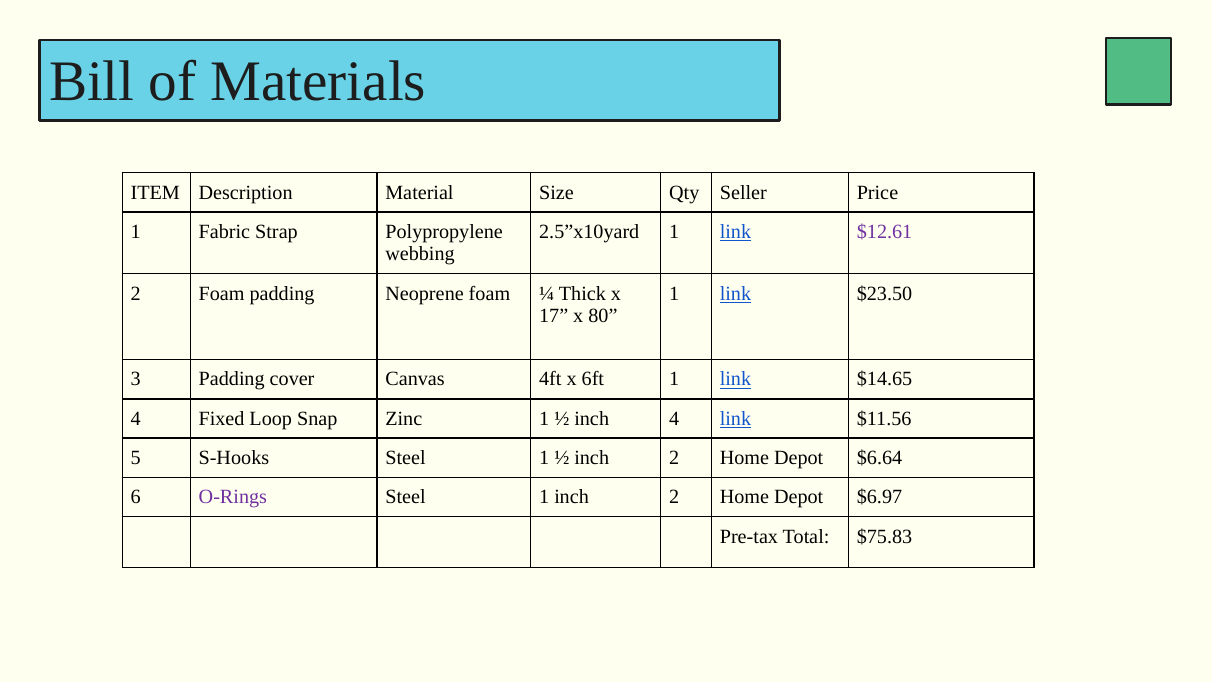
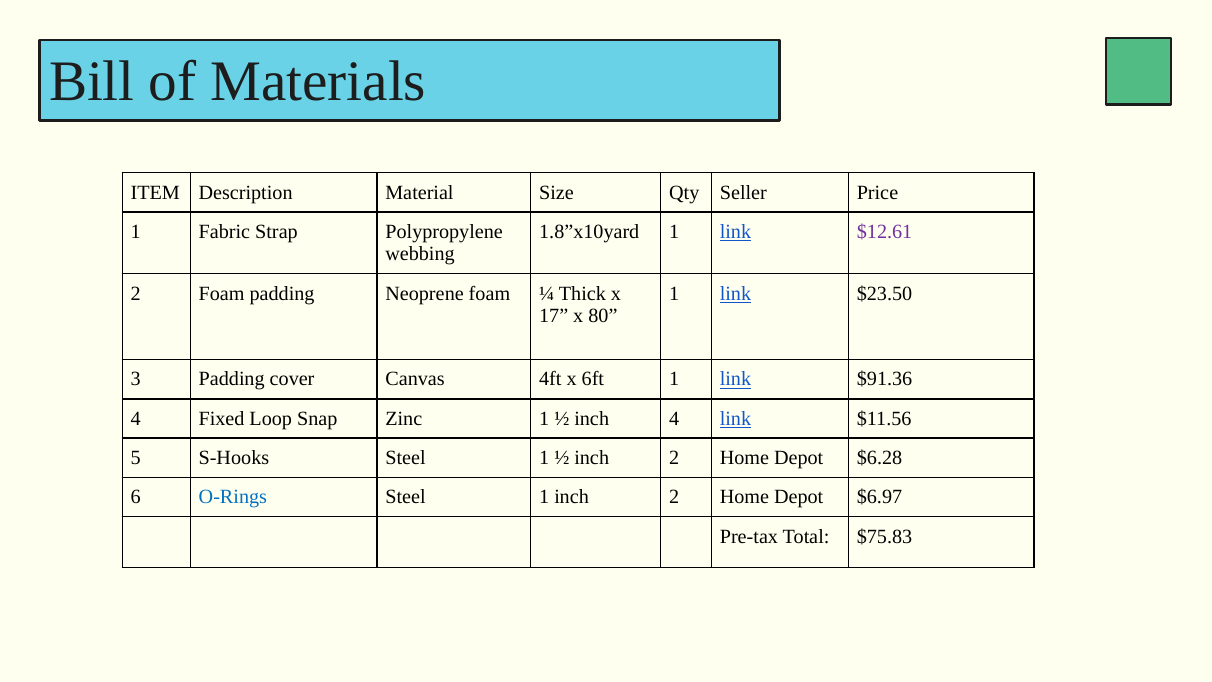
2.5”x10yard: 2.5”x10yard -> 1.8”x10yard
$14.65: $14.65 -> $91.36
$6.64: $6.64 -> $6.28
O-Rings colour: purple -> blue
